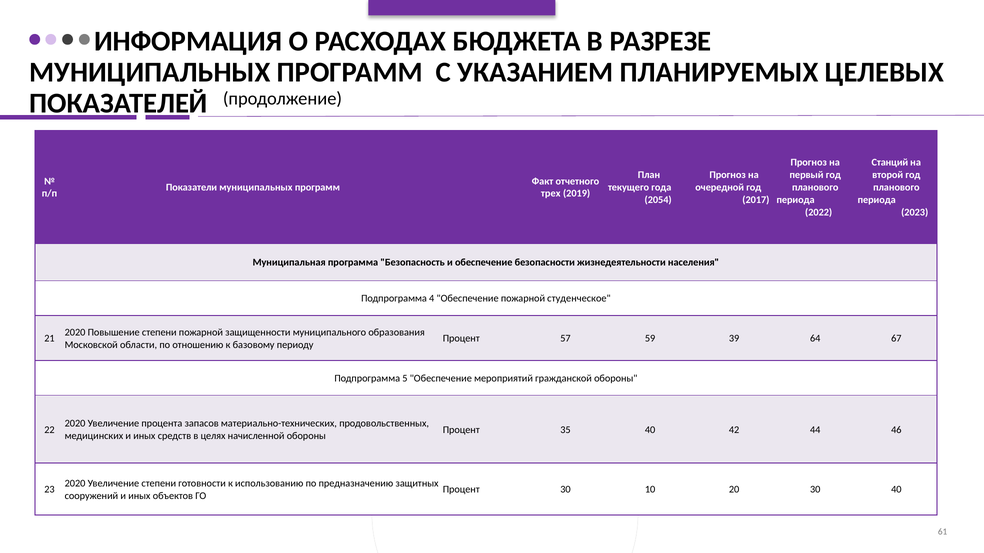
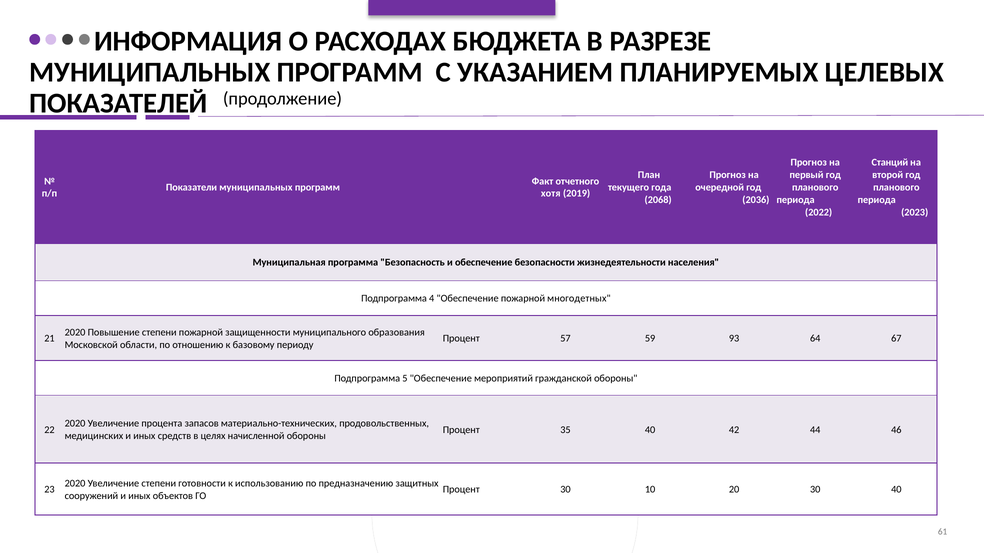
трех: трех -> хотя
2054: 2054 -> 2068
2017: 2017 -> 2036
студенческое: студенческое -> многодетных
39: 39 -> 93
